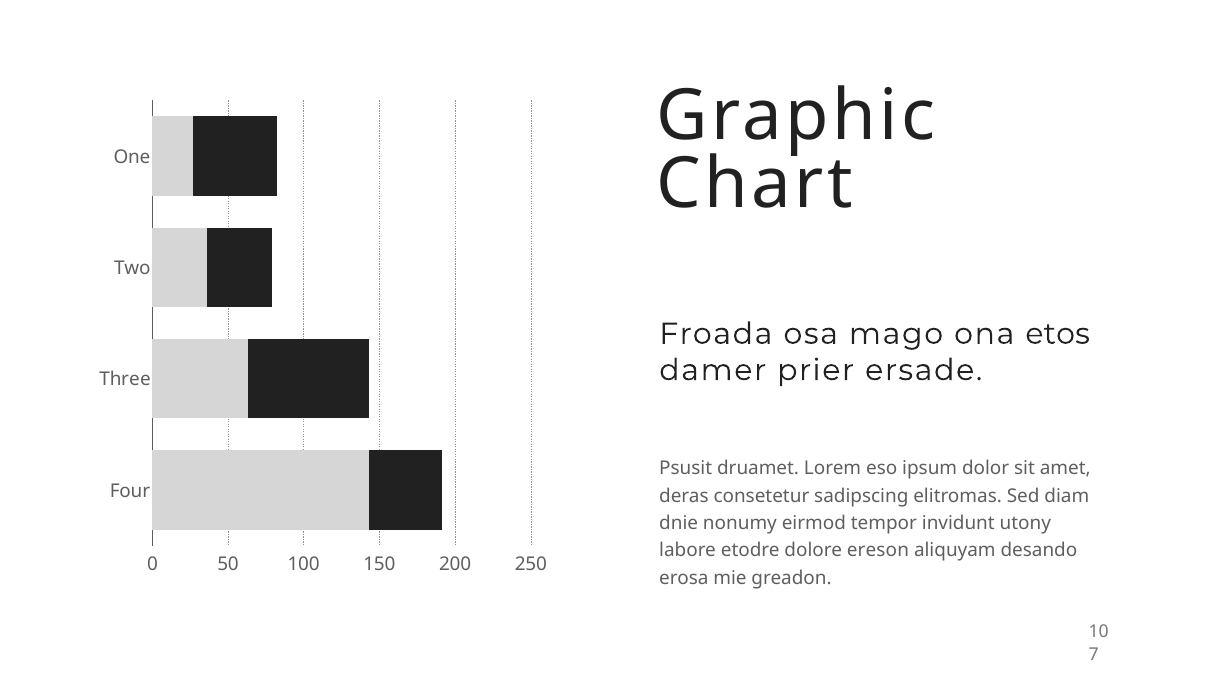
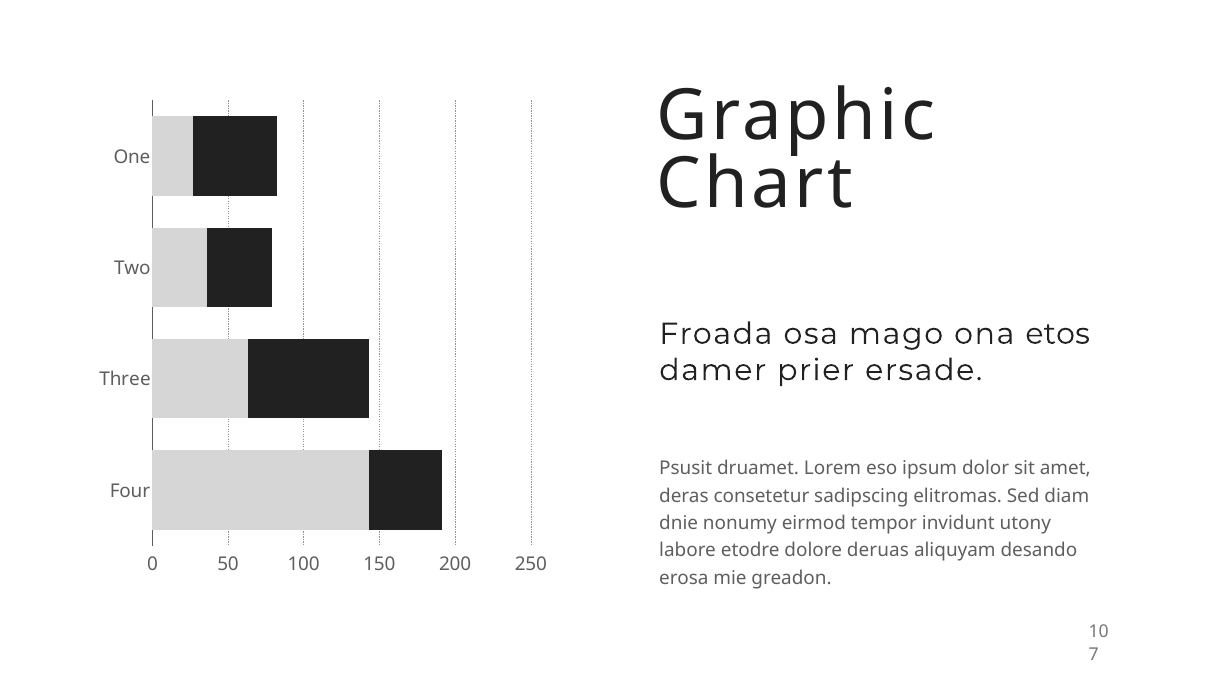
ereson: ereson -> deruas
